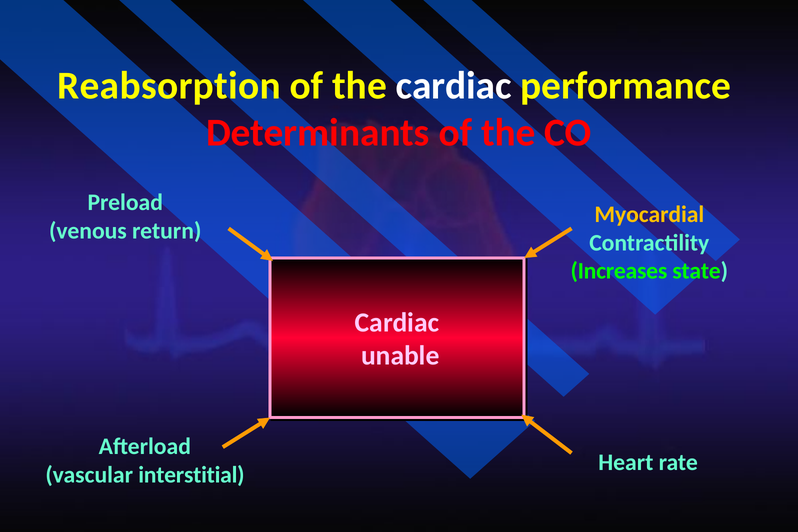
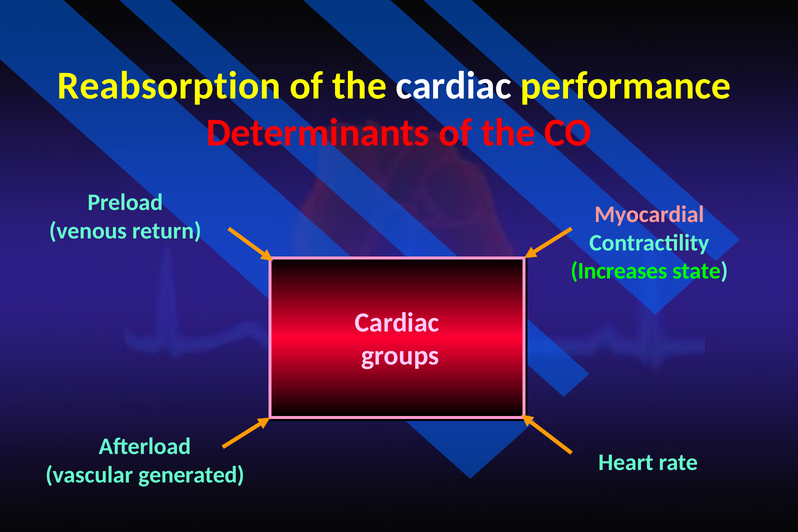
Myocardial colour: yellow -> pink
unable: unable -> groups
interstitial: interstitial -> generated
